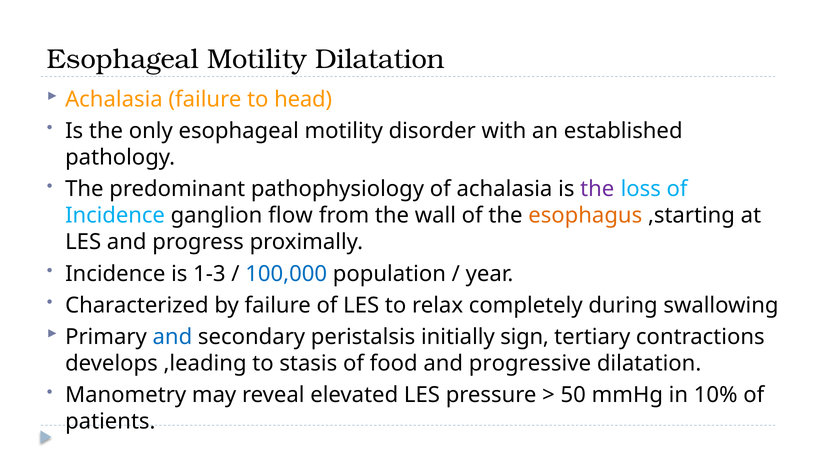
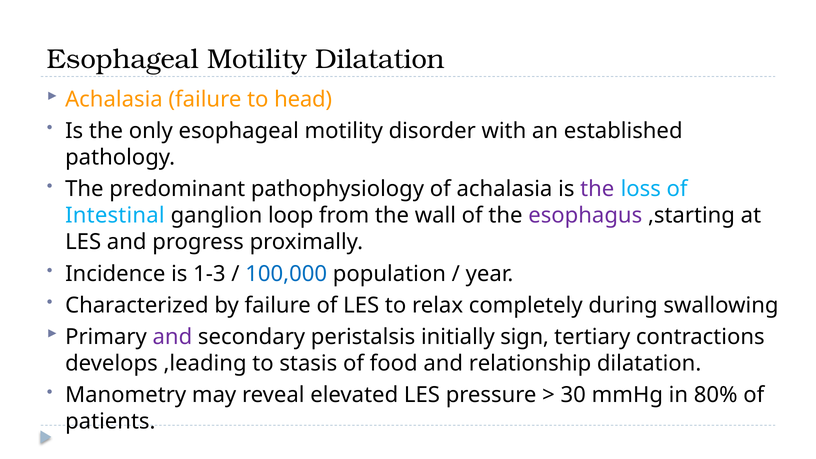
Incidence at (115, 216): Incidence -> Intestinal
flow: flow -> loop
esophagus colour: orange -> purple
and at (172, 337) colour: blue -> purple
progressive: progressive -> relationship
50: 50 -> 30
10%: 10% -> 80%
